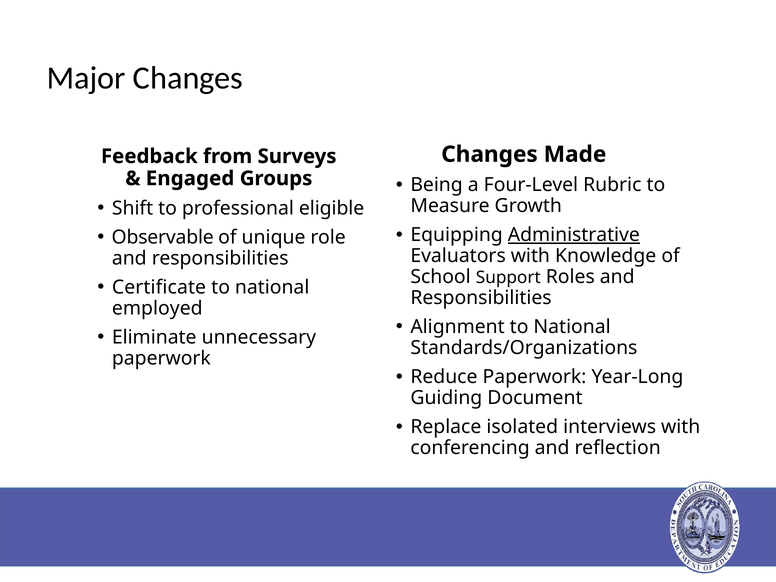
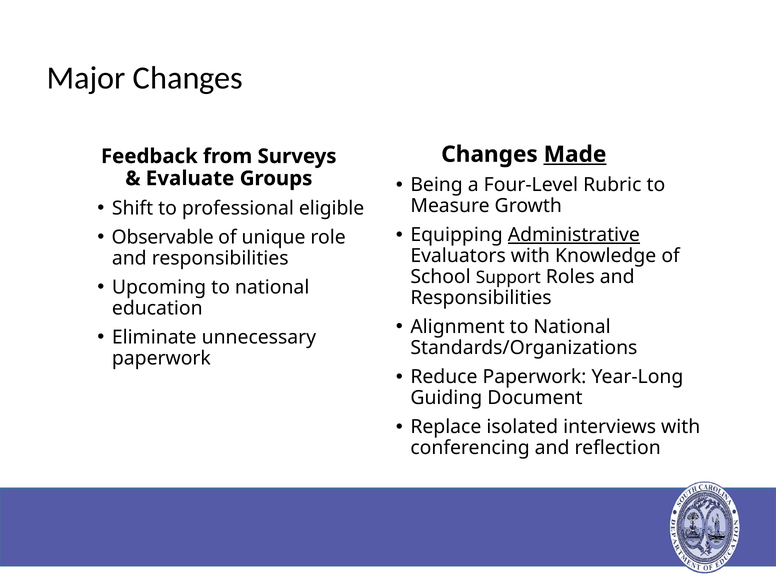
Made underline: none -> present
Engaged: Engaged -> Evaluate
Certificate: Certificate -> Upcoming
employed: employed -> education
